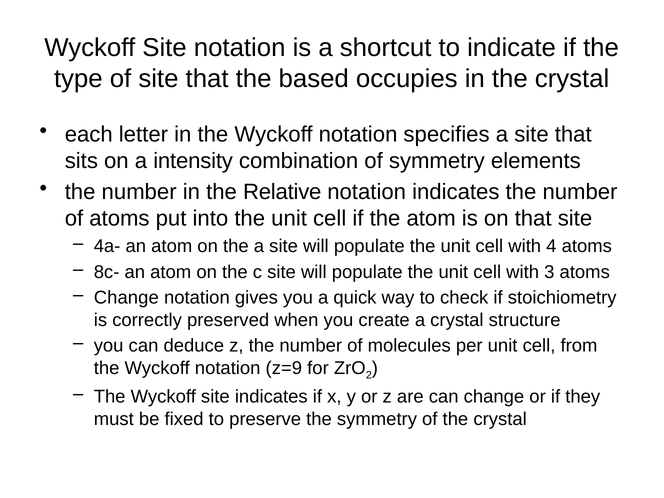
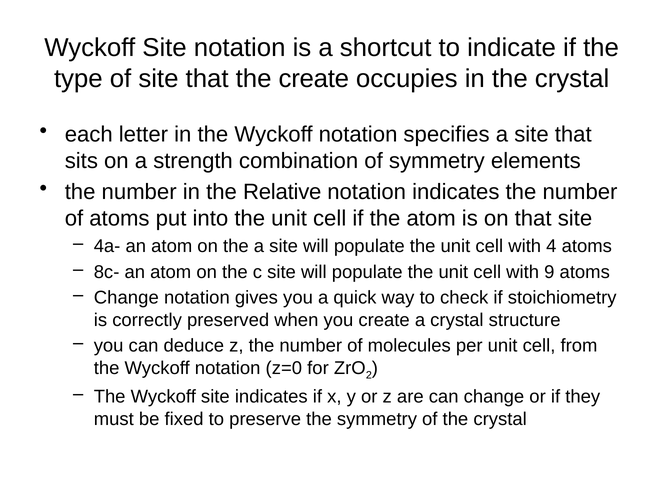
the based: based -> create
intensity: intensity -> strength
3: 3 -> 9
z=9: z=9 -> z=0
